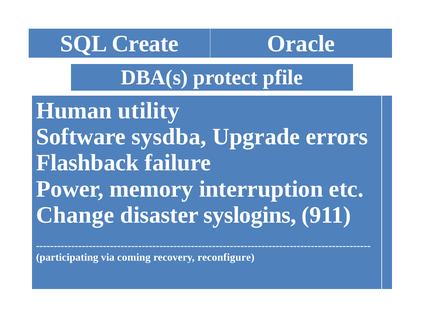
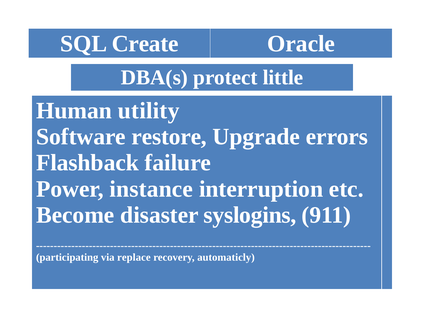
pfile: pfile -> little
sysdba: sysdba -> restore
memory: memory -> instance
Change: Change -> Become
coming: coming -> replace
reconfigure: reconfigure -> automaticly
